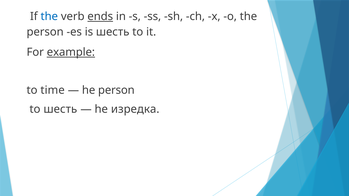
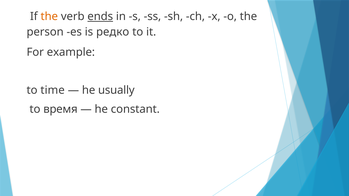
the at (49, 16) colour: blue -> orange
is шесть: шесть -> редко
example underline: present -> none
he person: person -> usually
to шесть: шесть -> время
изредка: изредка -> constant
